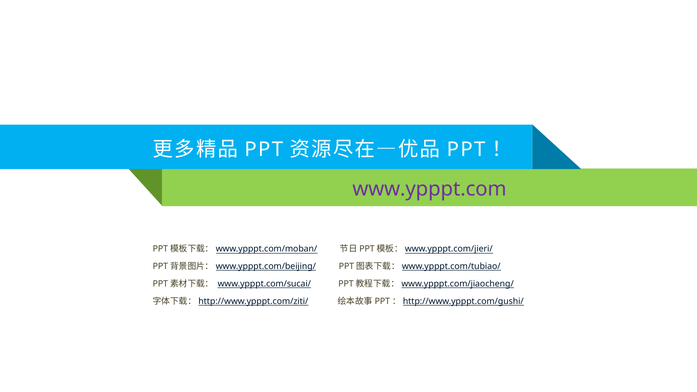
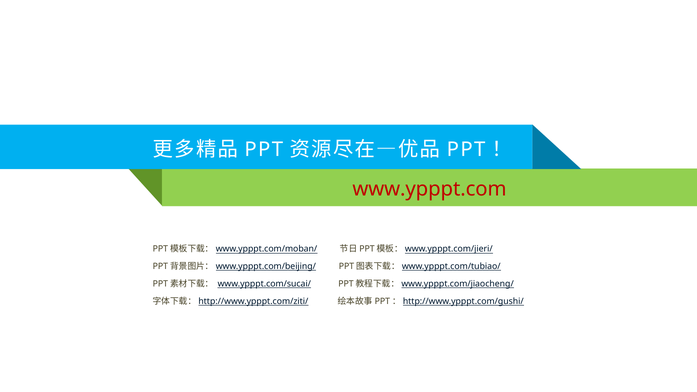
www.ypppt.com colour: purple -> red
